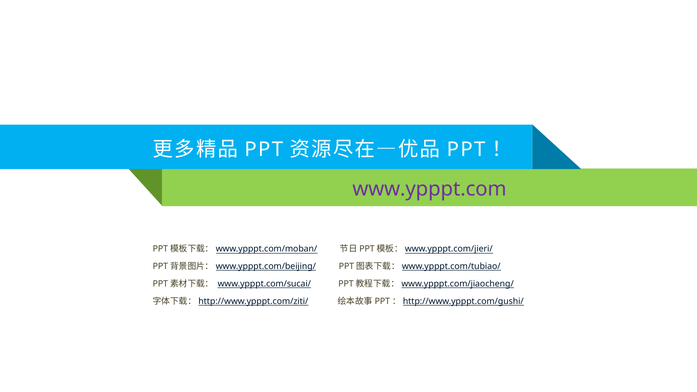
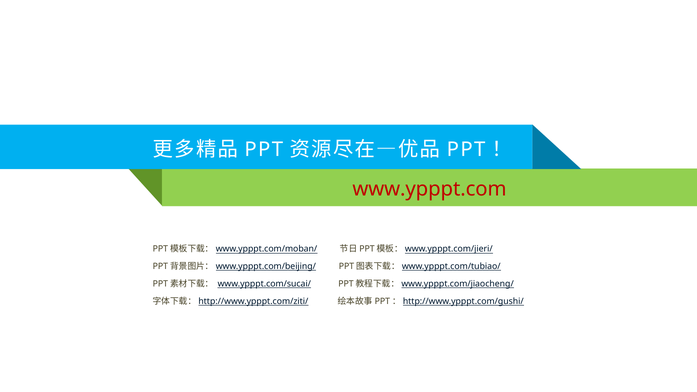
www.ypppt.com colour: purple -> red
